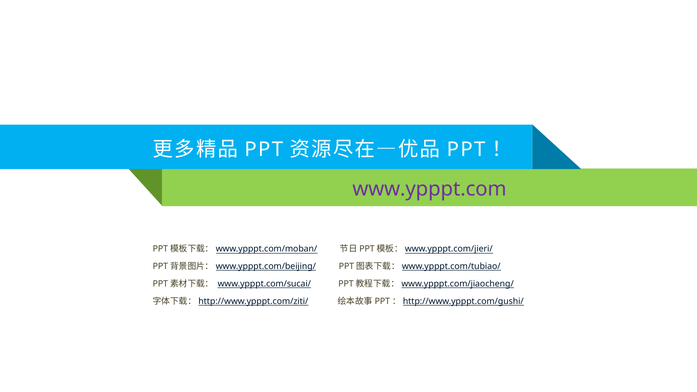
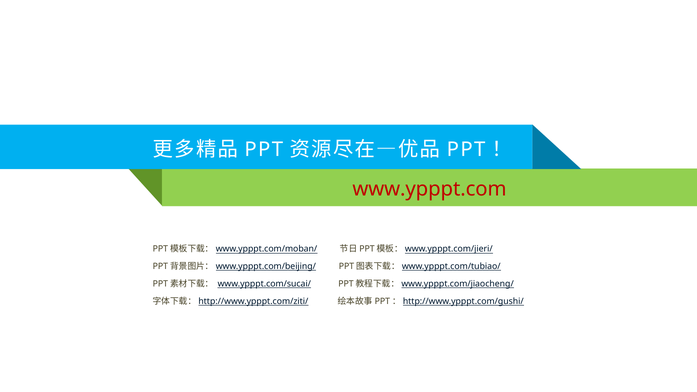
www.ypppt.com colour: purple -> red
